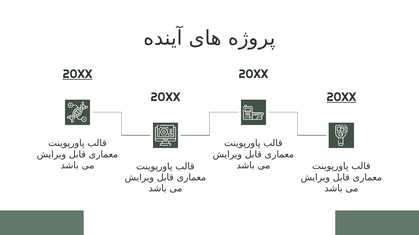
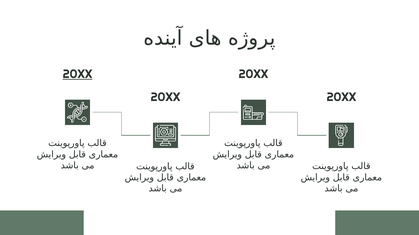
20XX at (341, 97) underline: present -> none
